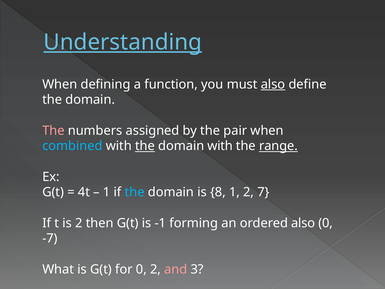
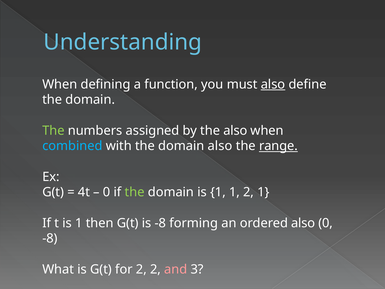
Understanding underline: present -> none
The at (53, 130) colour: pink -> light green
the pair: pair -> also
the at (145, 146) underline: present -> none
domain with: with -> also
1 at (107, 192): 1 -> 0
the at (135, 192) colour: light blue -> light green
domain is 8: 8 -> 1
2 7: 7 -> 1
t is 2: 2 -> 1
is -1: -1 -> -8
-7 at (50, 238): -7 -> -8
for 0: 0 -> 2
